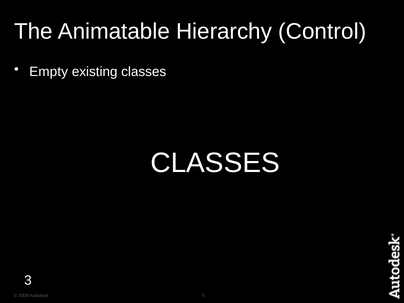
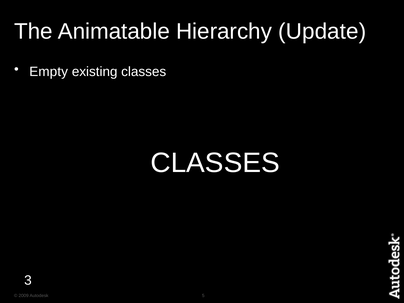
Control: Control -> Update
